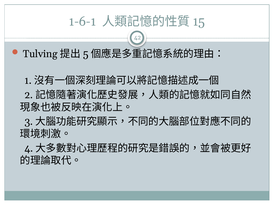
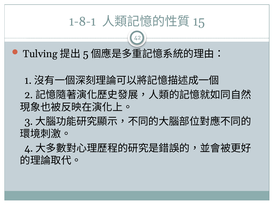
1-6-1: 1-6-1 -> 1-8-1
